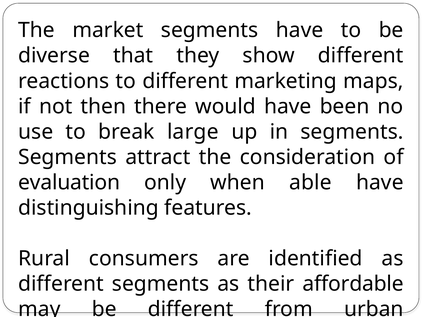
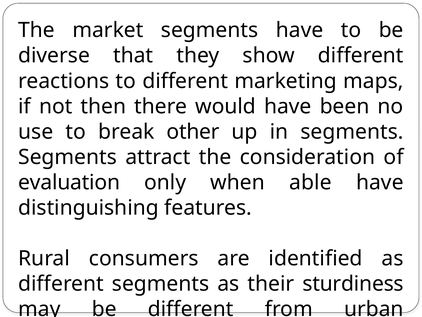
large: large -> other
affordable: affordable -> sturdiness
